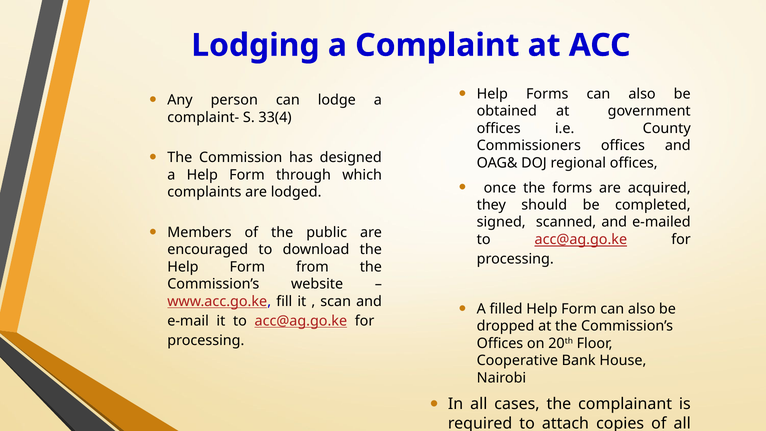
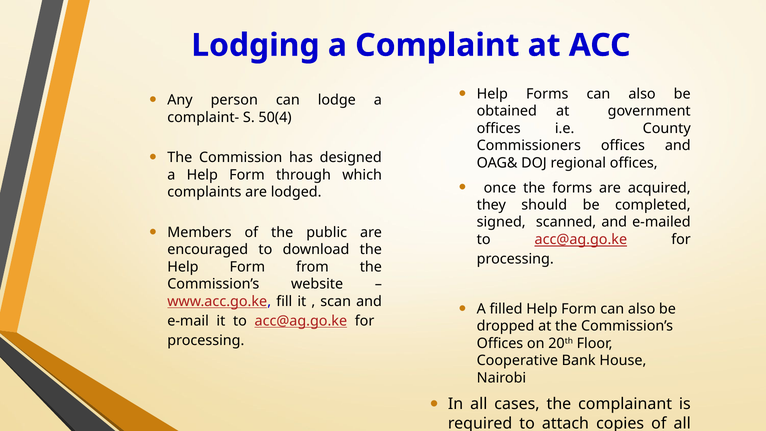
33(4: 33(4 -> 50(4
